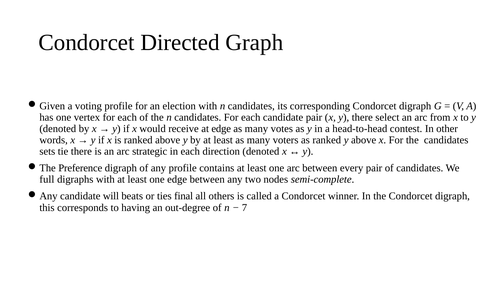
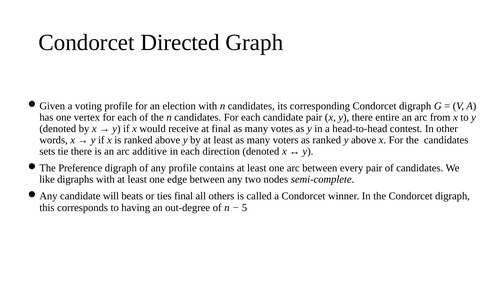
select: select -> entire
at edge: edge -> final
strategic: strategic -> additive
full: full -> like
7: 7 -> 5
